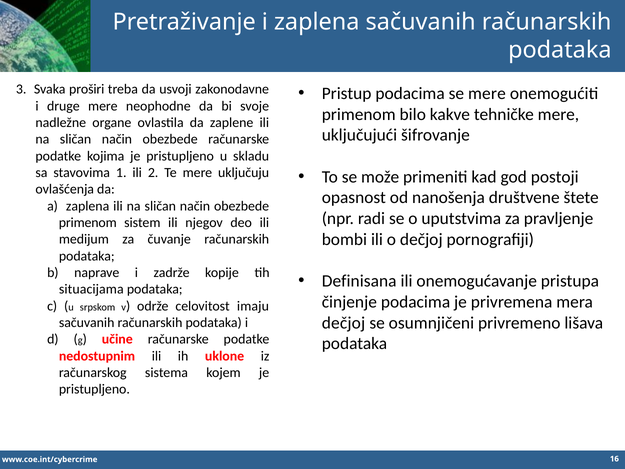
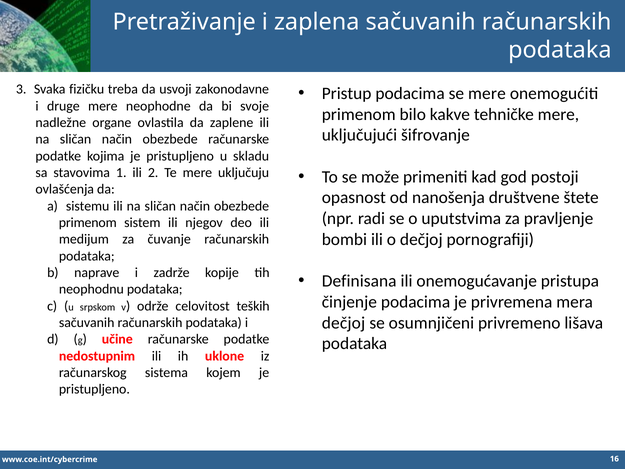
proširi: proširi -> fizičku
a zaplena: zaplena -> sistemu
situacijama: situacijama -> neophodnu
imaju: imaju -> teških
